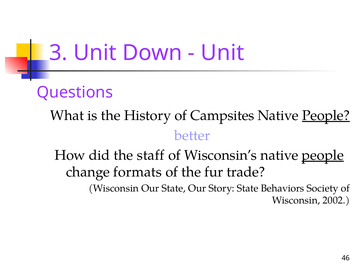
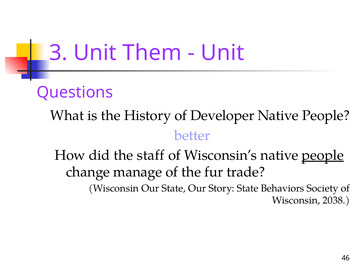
Down: Down -> Them
Campsites: Campsites -> Developer
People at (326, 115) underline: present -> none
formats: formats -> manage
2002: 2002 -> 2038
